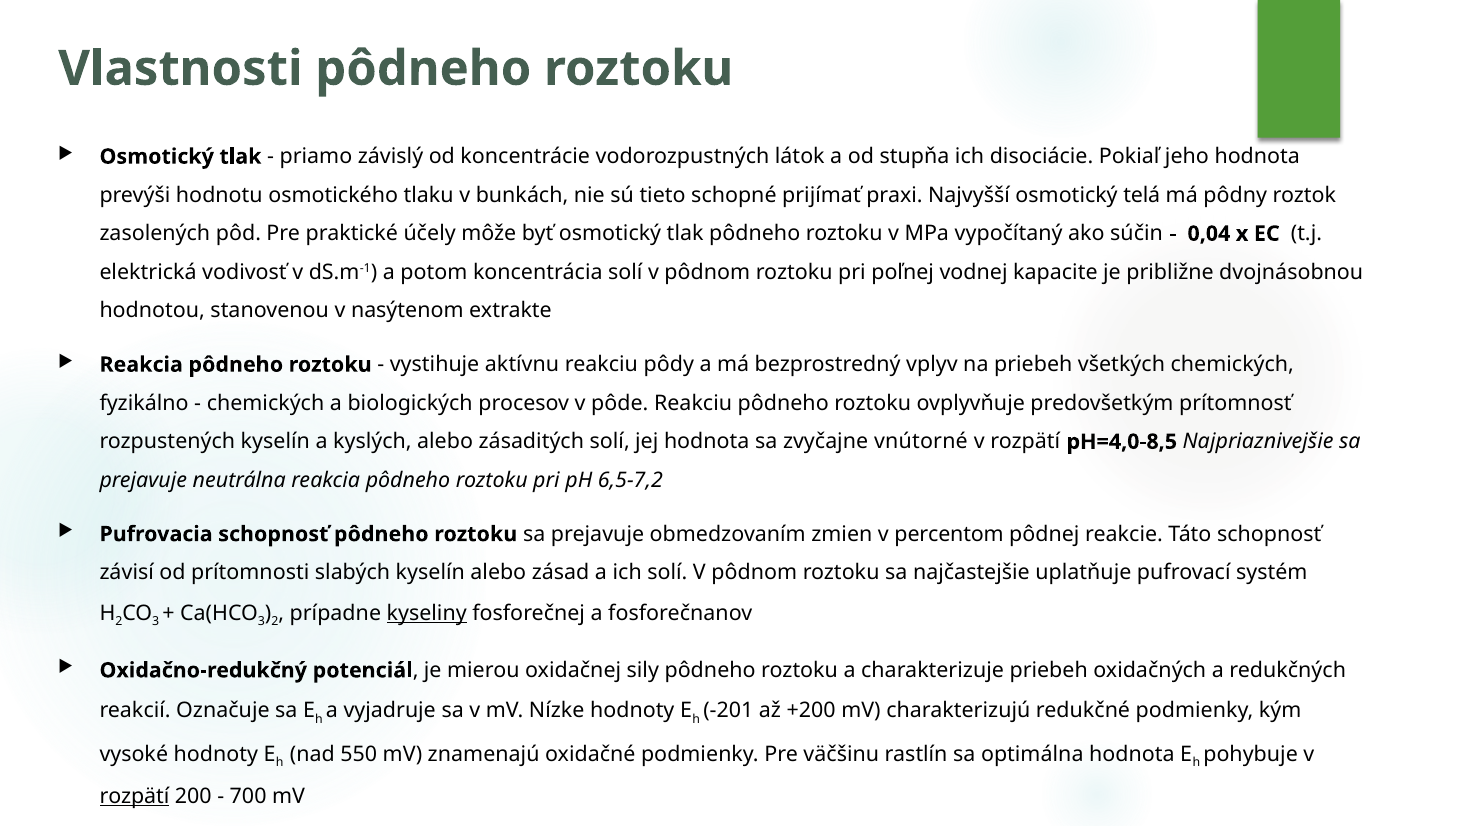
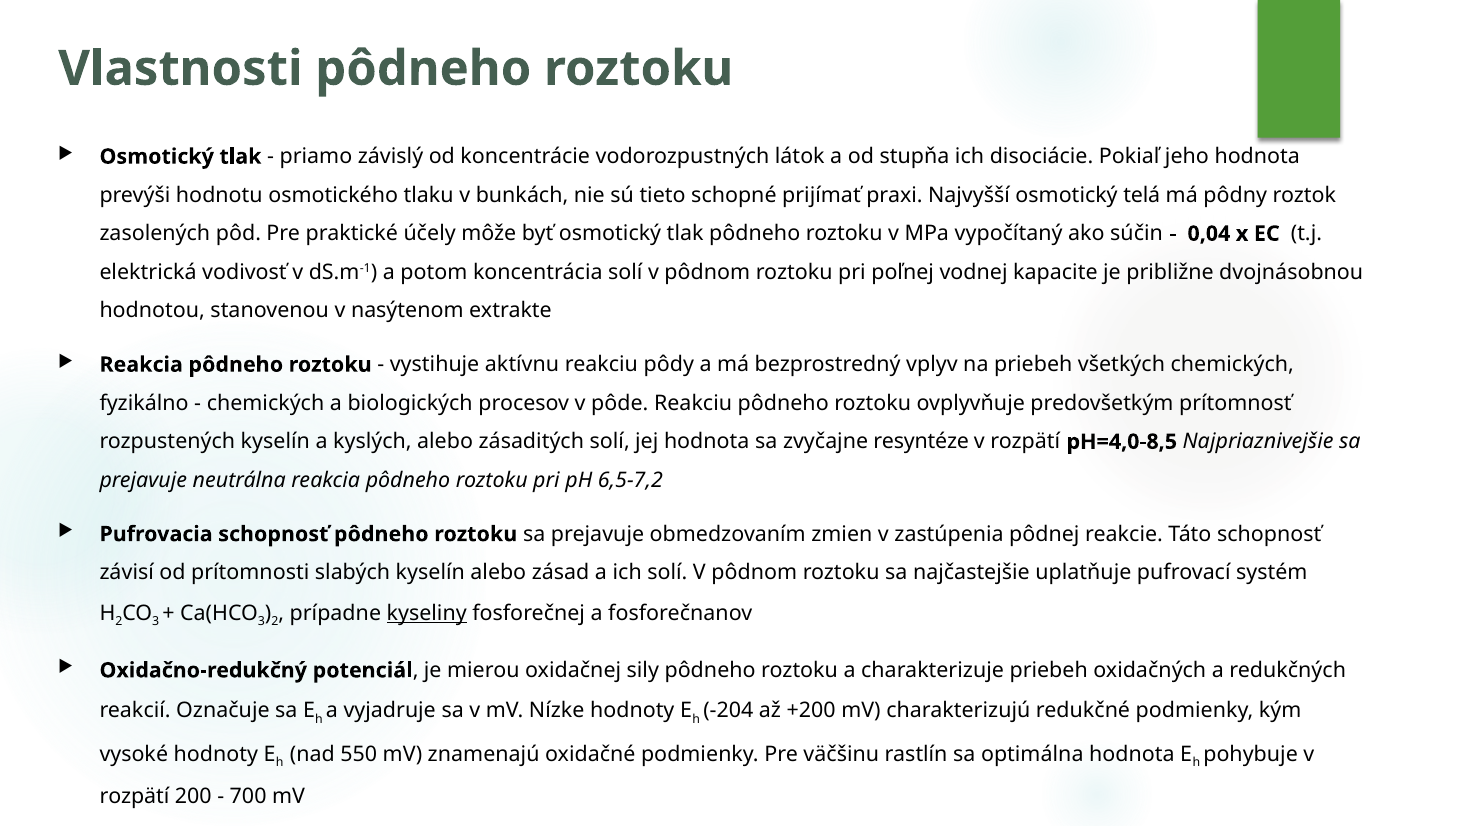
vnútorné: vnútorné -> resyntéze
percentom: percentom -> zastúpenia
-201: -201 -> -204
rozpätí at (134, 797) underline: present -> none
